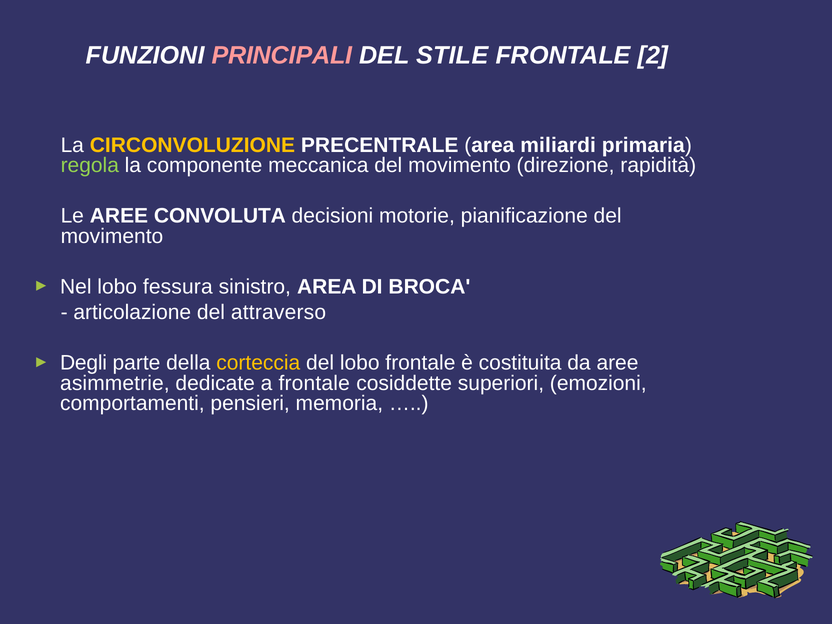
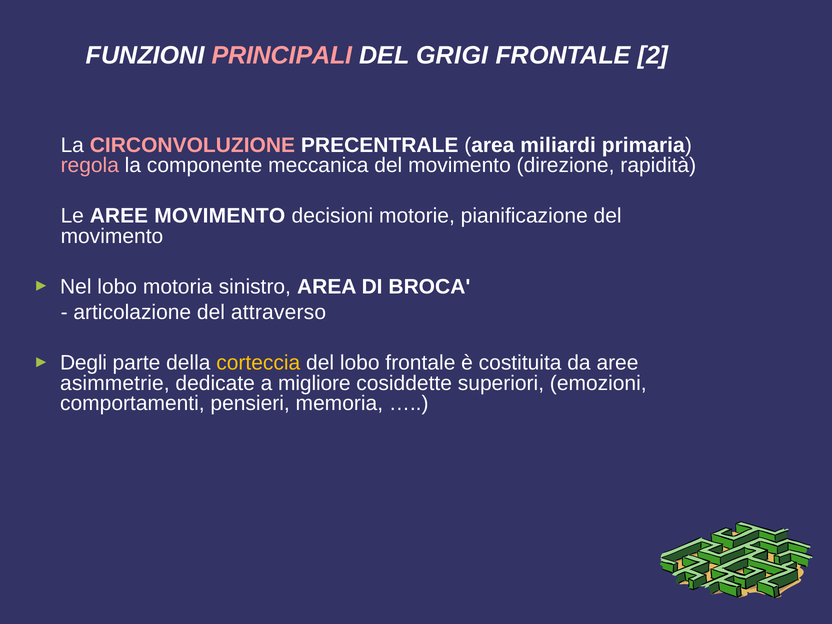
STILE: STILE -> GRIGI
CIRCONVOLUZIONE colour: yellow -> pink
regola colour: light green -> pink
AREE CONVOLUTA: CONVOLUTA -> MOVIMENTO
fessura: fessura -> motoria
a frontale: frontale -> migliore
